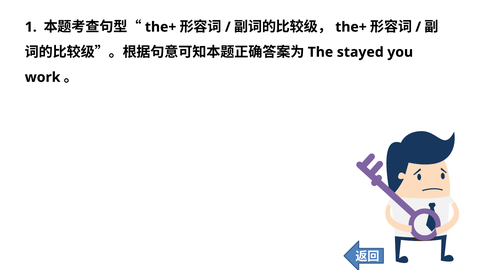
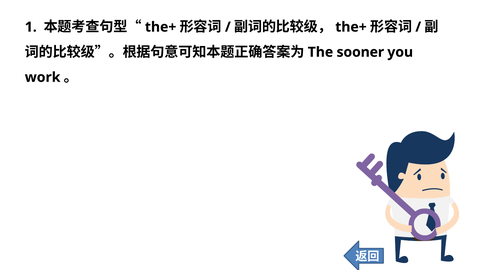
stayed: stayed -> sooner
